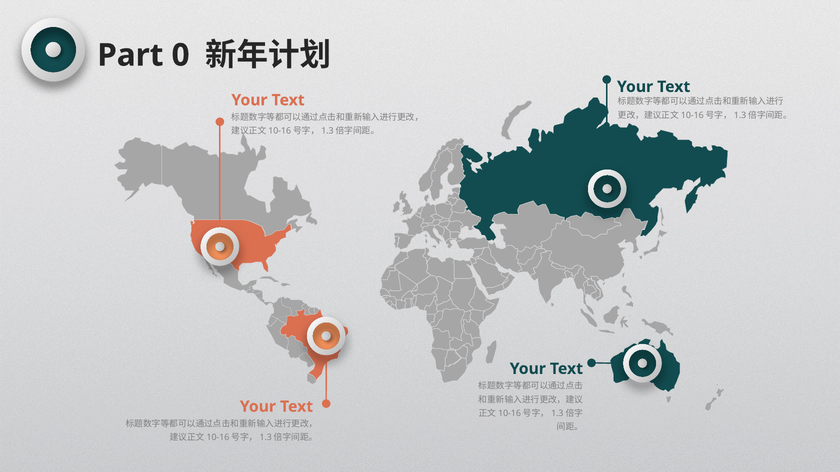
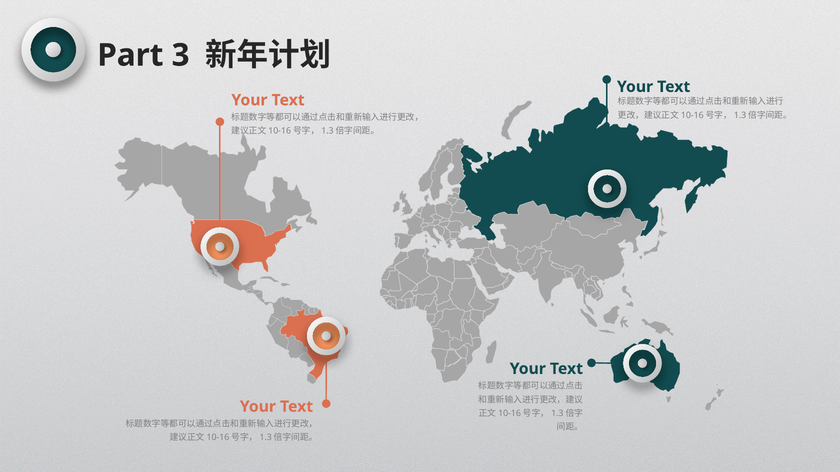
0: 0 -> 3
